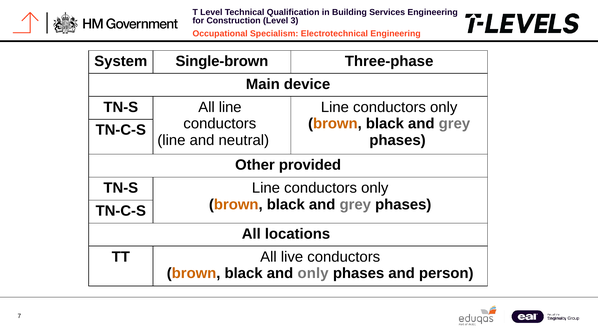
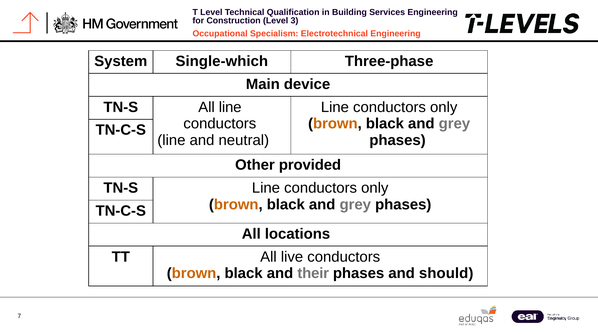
Single-brown: Single-brown -> Single-which
and only: only -> their
person: person -> should
